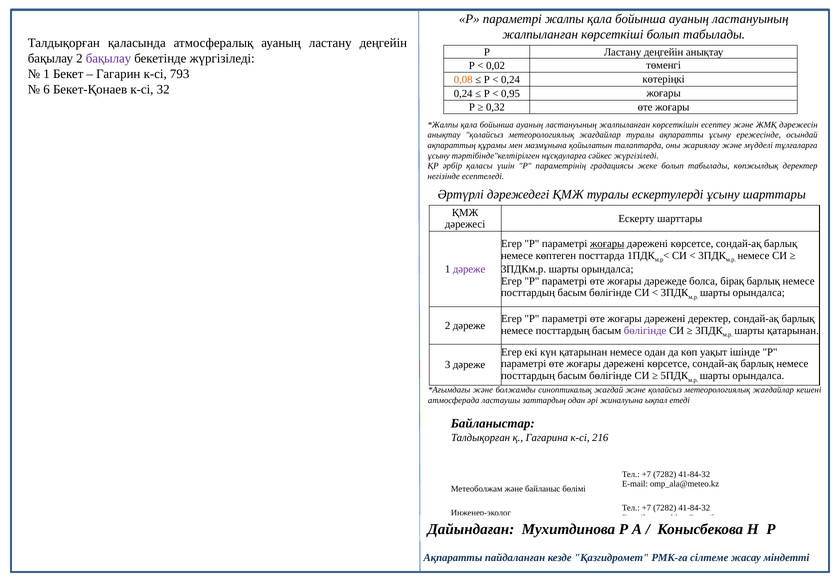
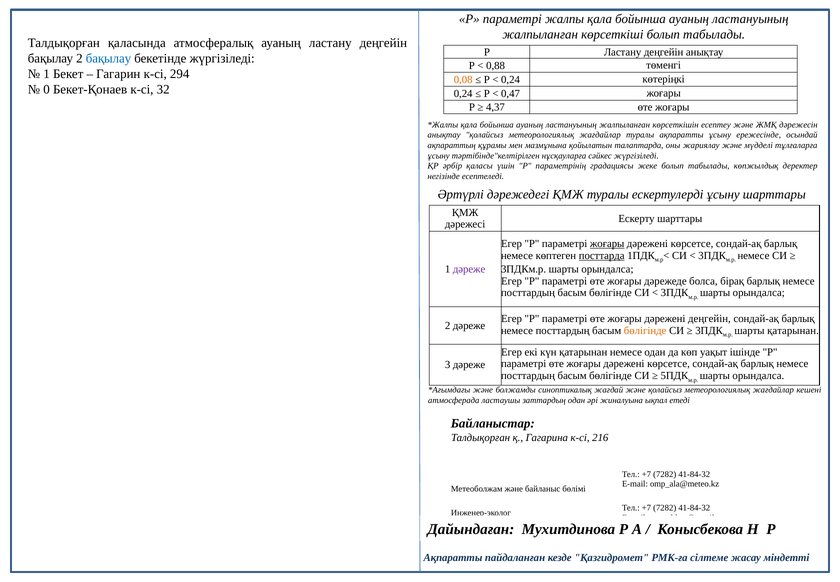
бақылау at (108, 58) colour: purple -> blue
0,02: 0,02 -> 0,88
793: 793 -> 294
6: 6 -> 0
0,95: 0,95 -> 0,47
0,32: 0,32 -> 4,37
посттарда underline: none -> present
дәрежені деректер: деректер -> деңгейін
бөлігінде at (645, 330) colour: purple -> orange
